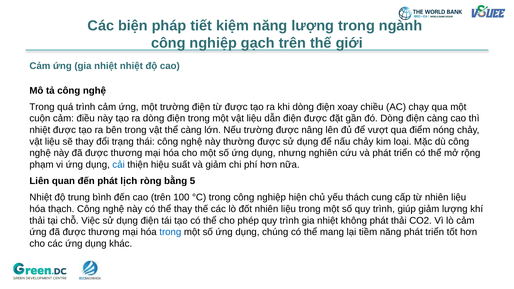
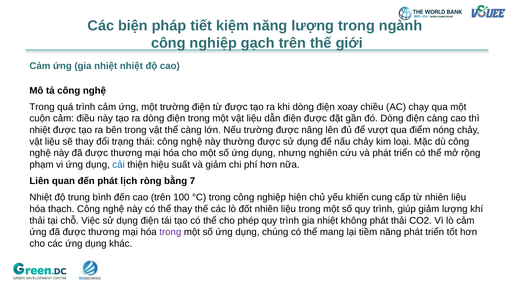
5: 5 -> 7
thách: thách -> khiến
trong at (170, 232) colour: blue -> purple
